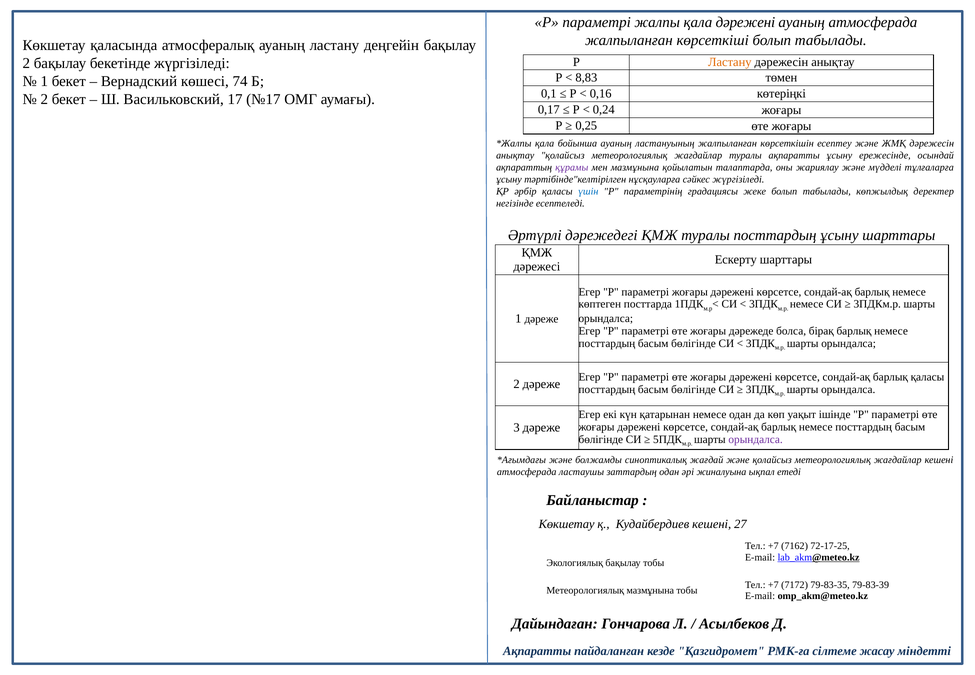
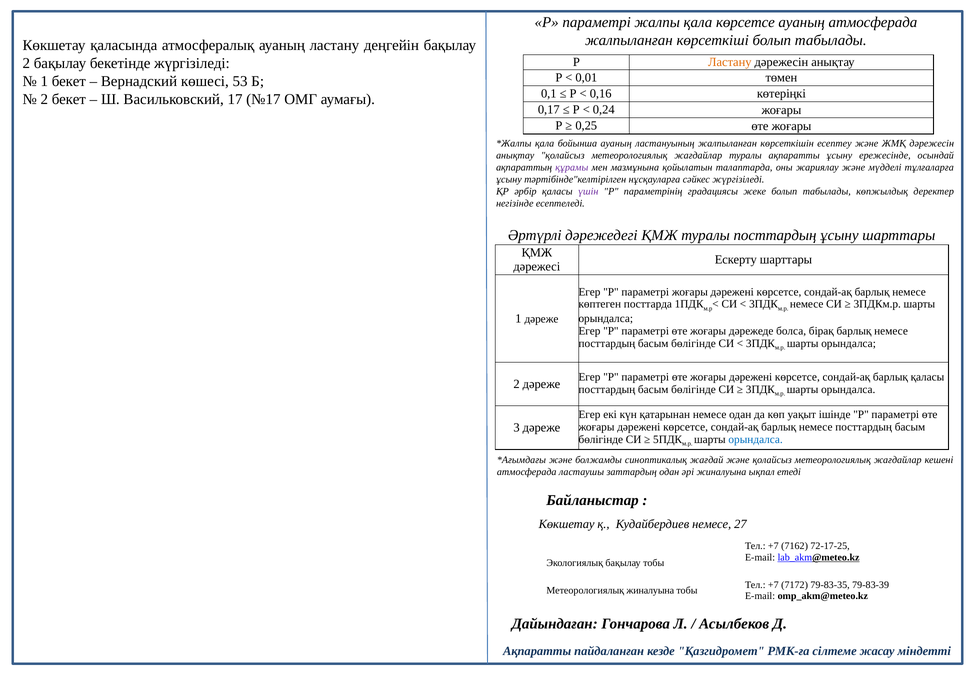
қала дәрежені: дәрежені -> көрсетсе
8,83: 8,83 -> 0,01
74: 74 -> 53
үшін colour: blue -> purple
орындалса at (756, 439) colour: purple -> blue
Кудайбердиев кешені: кешені -> немесе
Метеорологиялық мазмұнына: мазмұнына -> жиналуына
